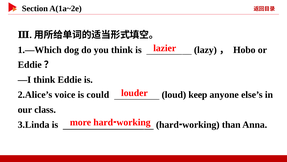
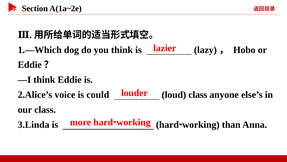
loud keep: keep -> class
